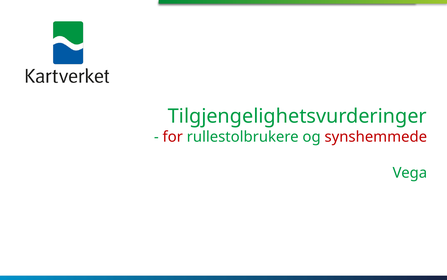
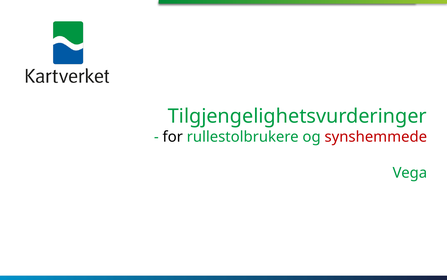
for colour: red -> black
